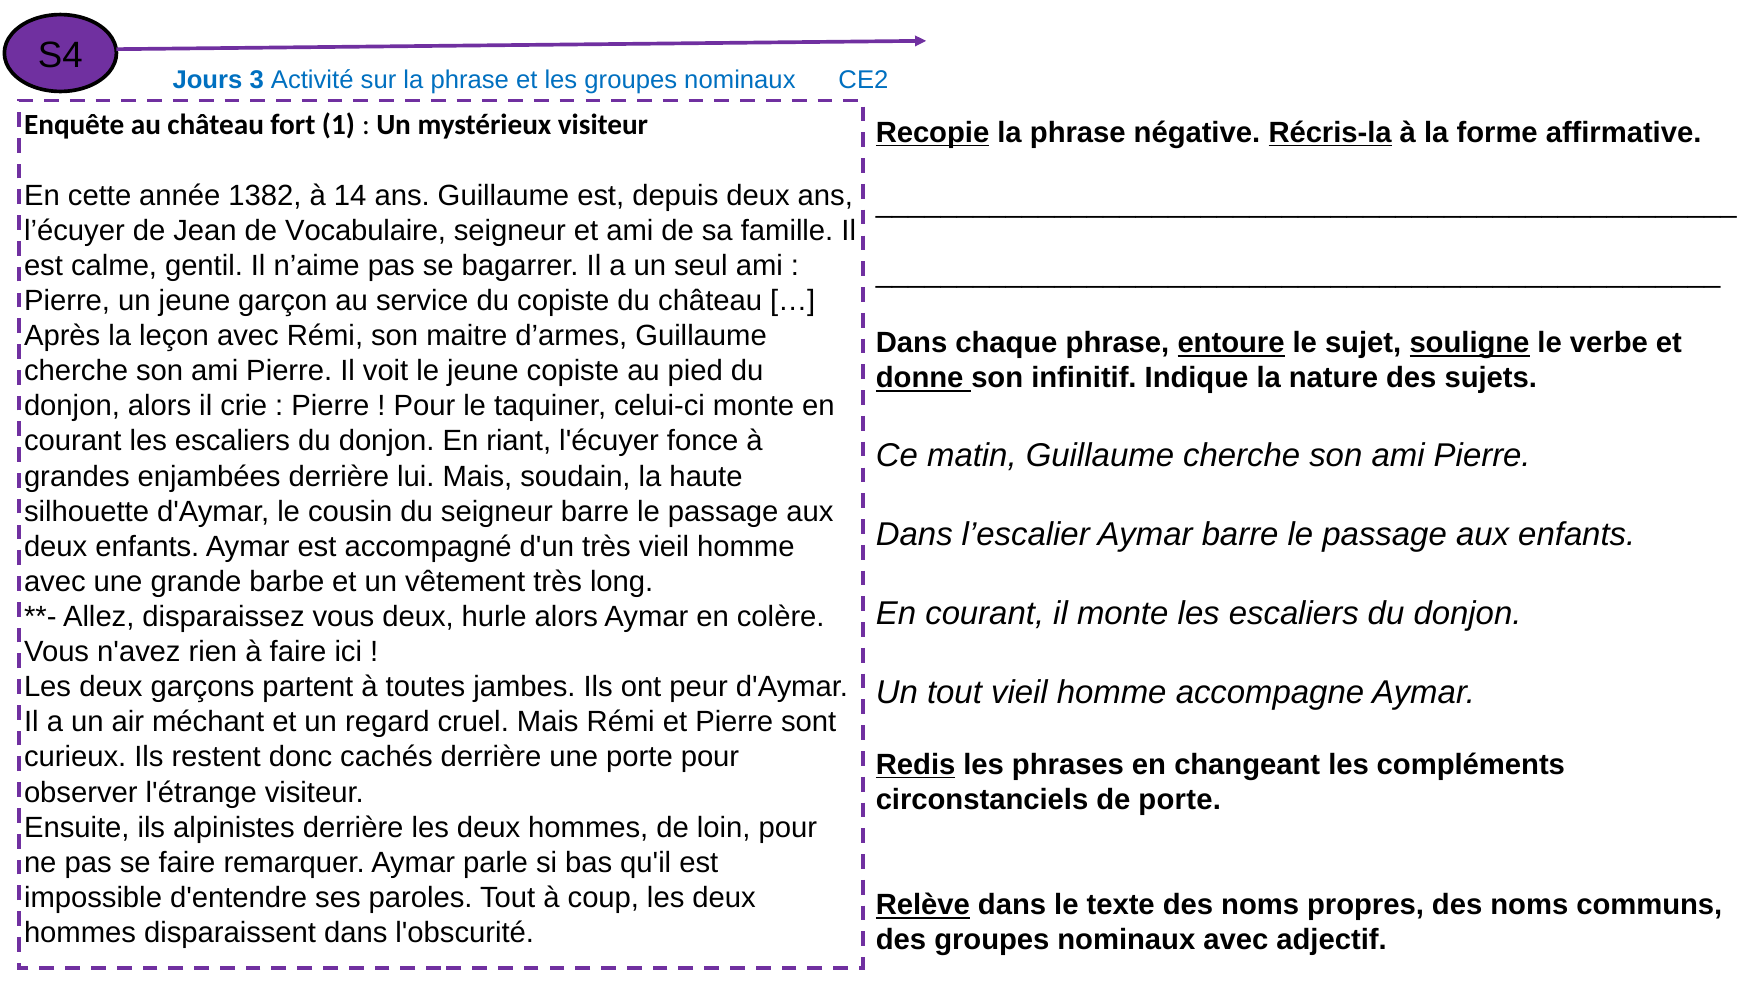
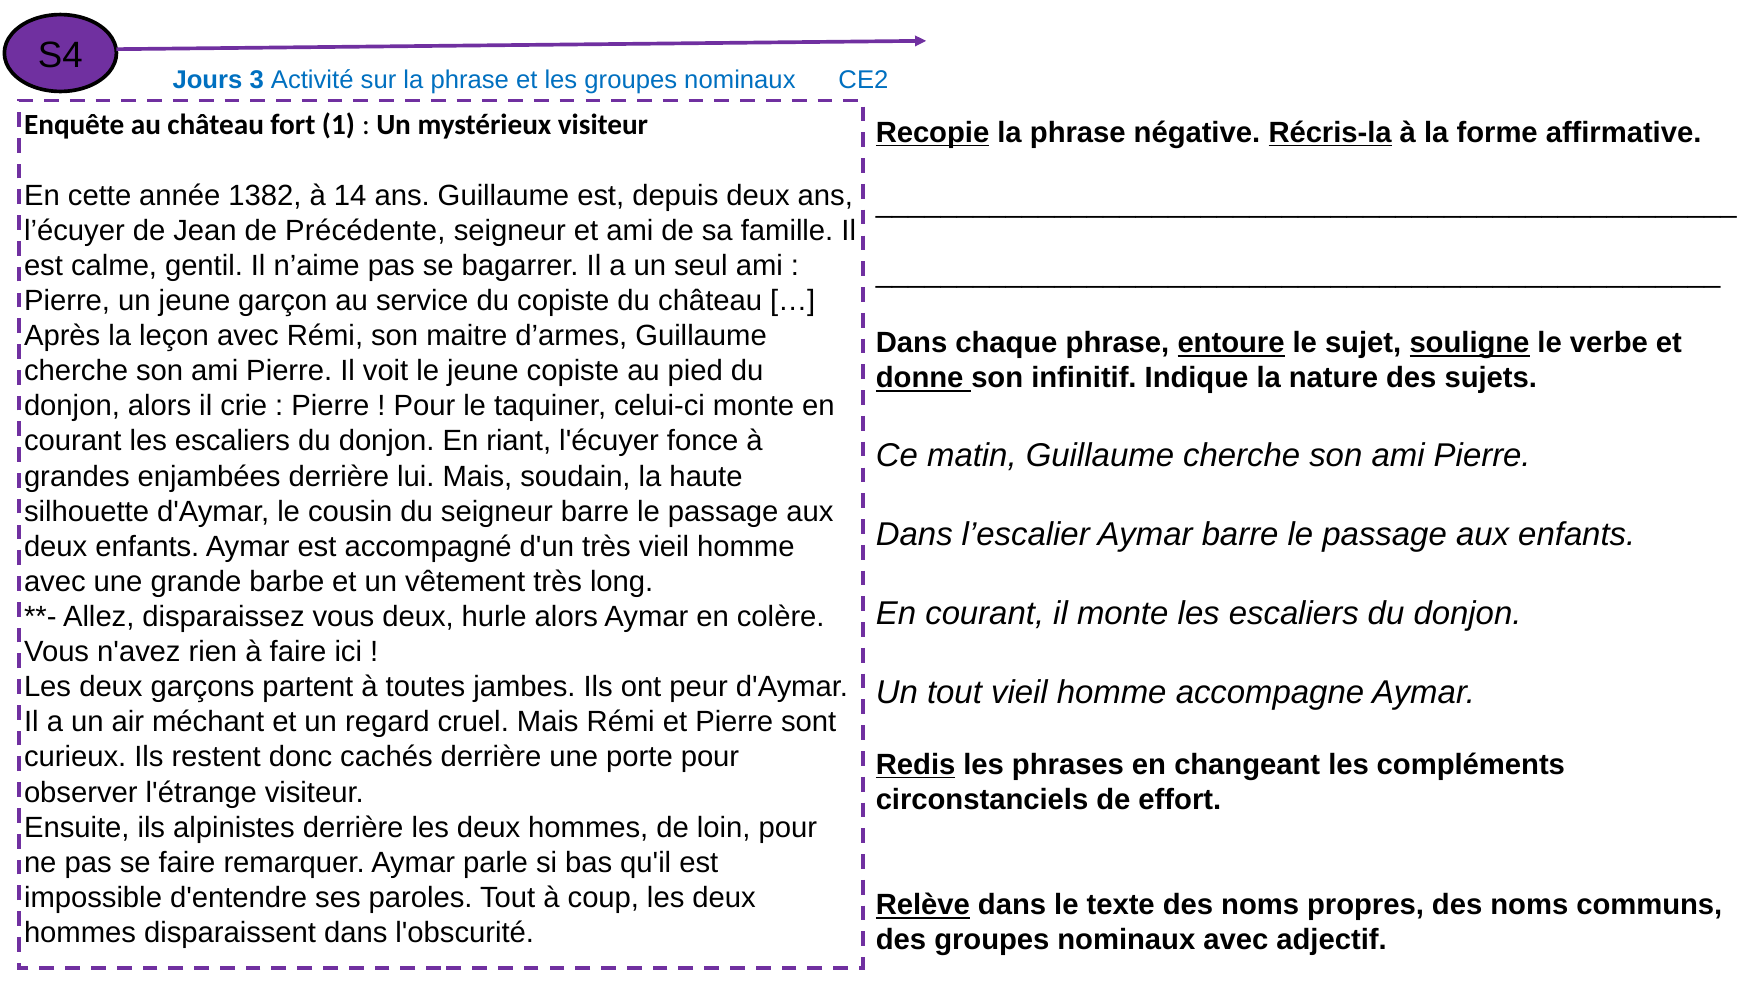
Vocabulaire: Vocabulaire -> Précédente
de porte: porte -> effort
